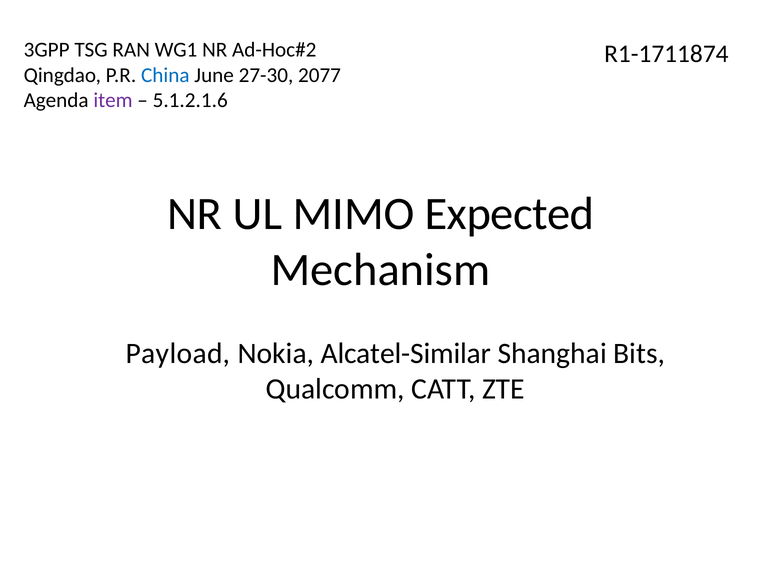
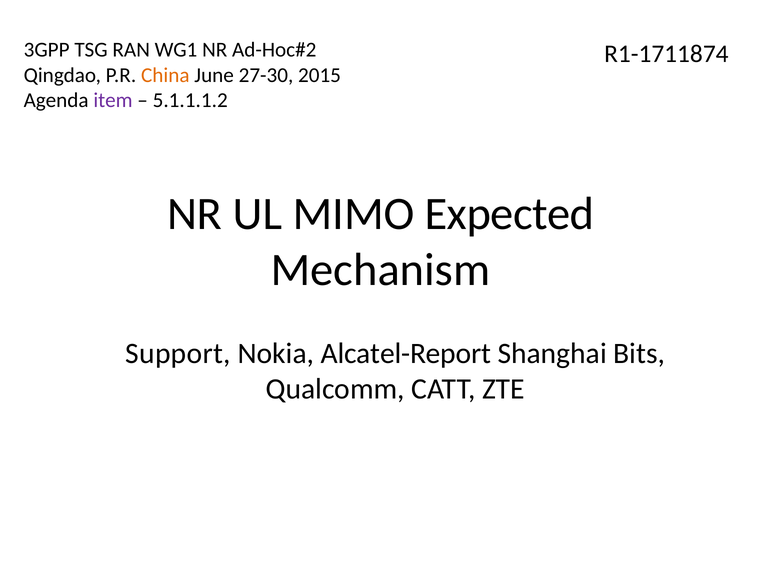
China colour: blue -> orange
2077: 2077 -> 2015
5.1.2.1.6: 5.1.2.1.6 -> 5.1.1.1.2
Payload: Payload -> Support
Alcatel-Similar: Alcatel-Similar -> Alcatel-Report
